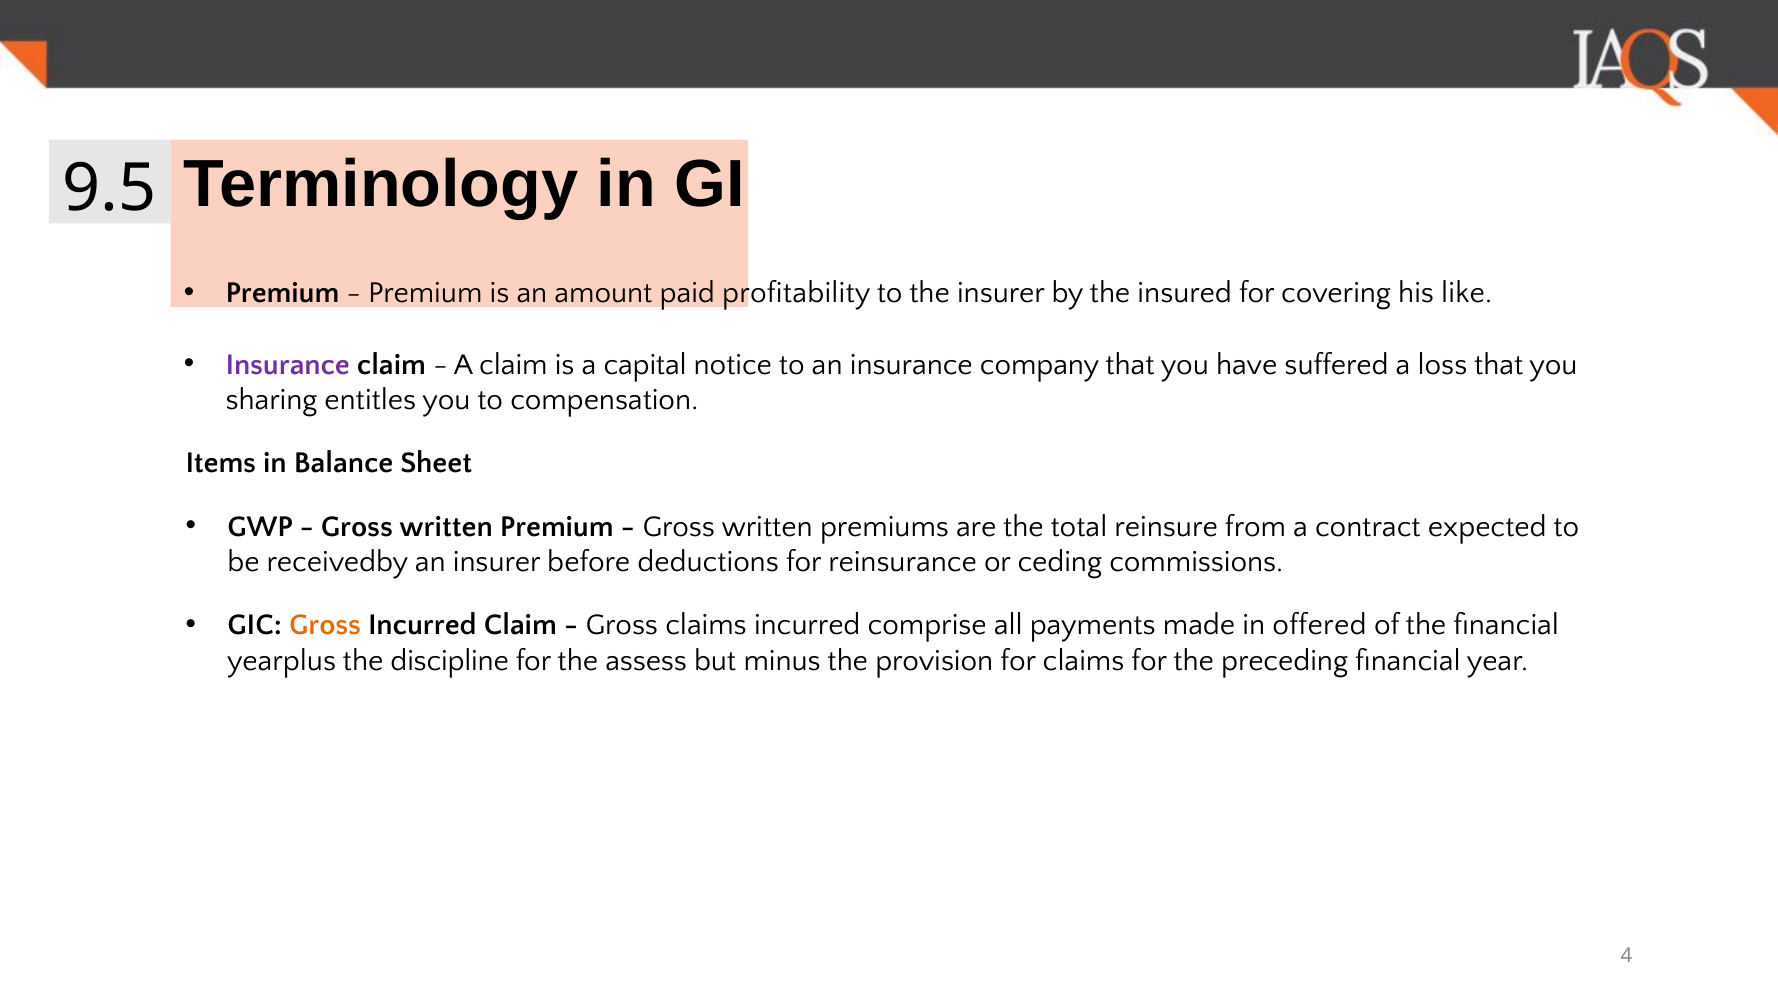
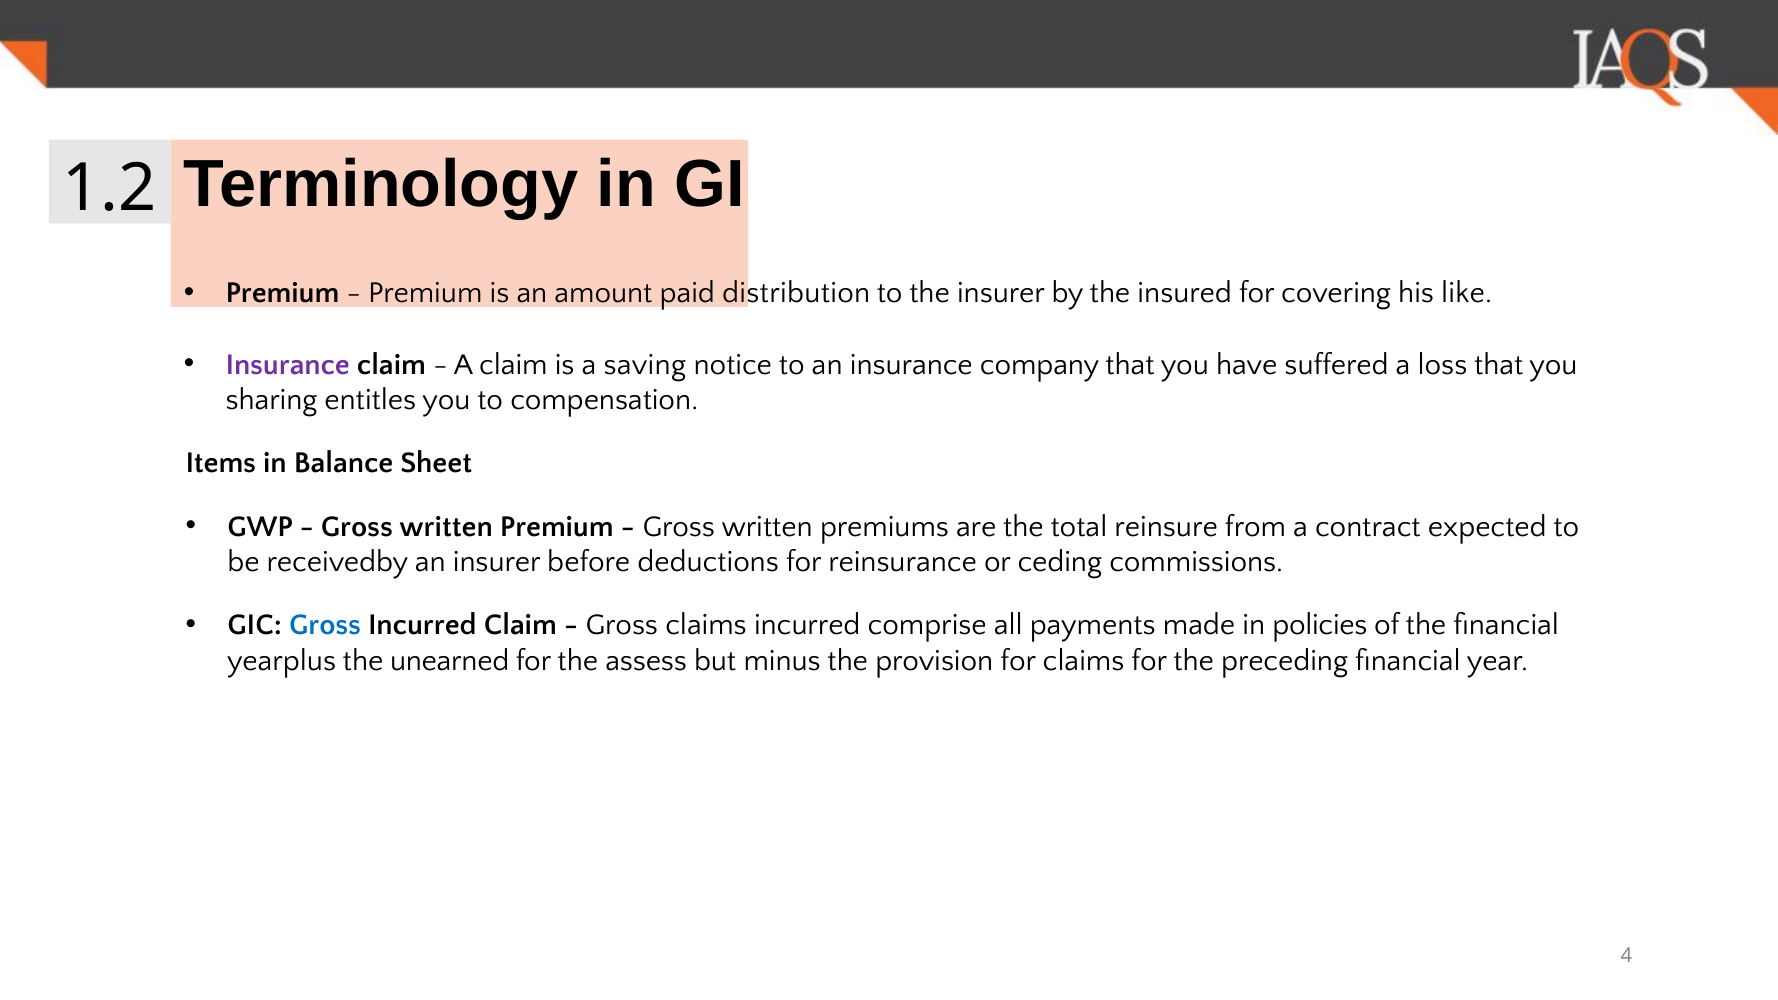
9.5: 9.5 -> 1.2
profitability: profitability -> distribution
capital: capital -> saving
Gross at (325, 625) colour: orange -> blue
offered: offered -> policies
discipline: discipline -> unearned
